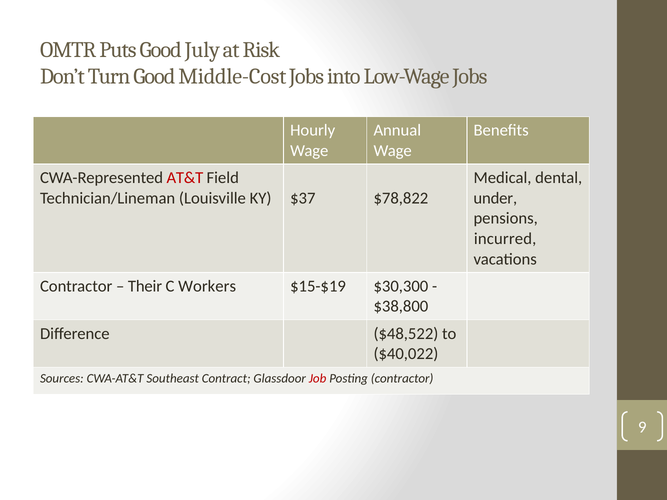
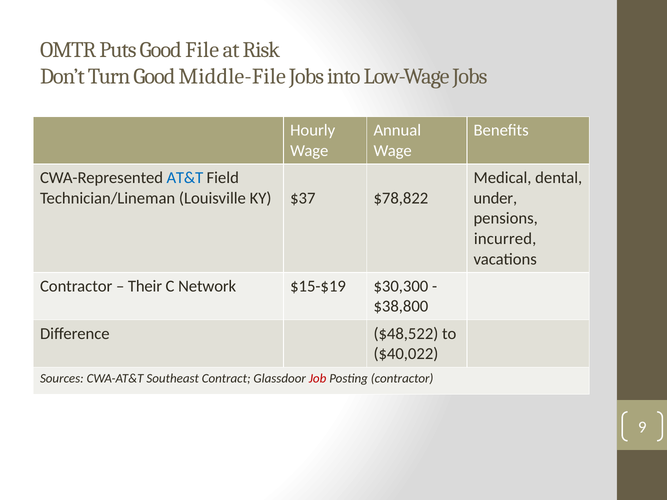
July: July -> File
Middle-Cost: Middle-Cost -> Middle-File
AT&T colour: red -> blue
Workers: Workers -> Network
